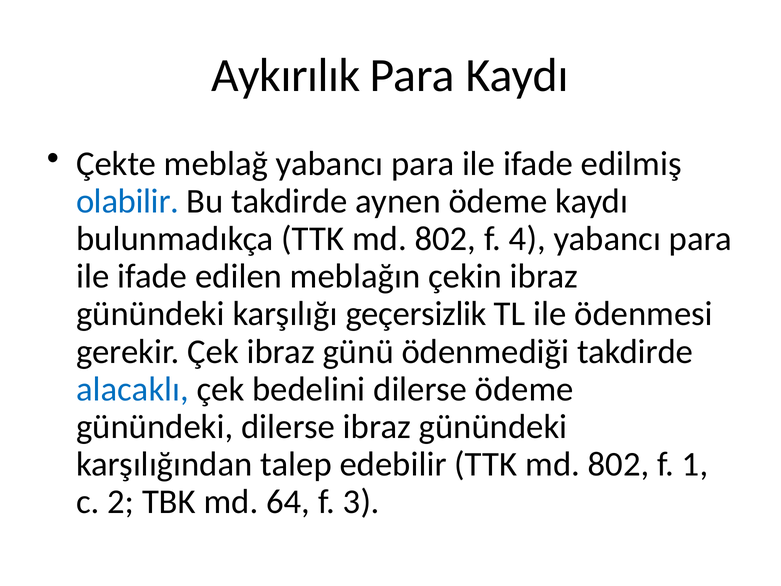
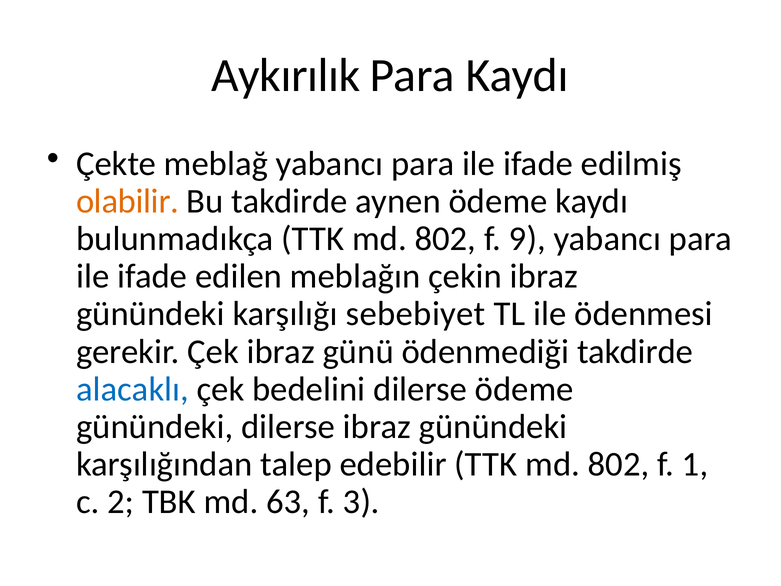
olabilir colour: blue -> orange
4: 4 -> 9
geçersizlik: geçersizlik -> sebebiyet
64: 64 -> 63
